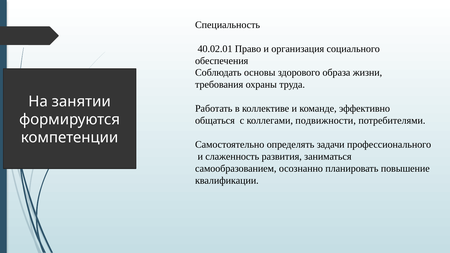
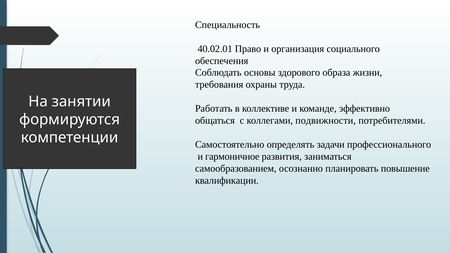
слаженность: слаженность -> гармоничное
